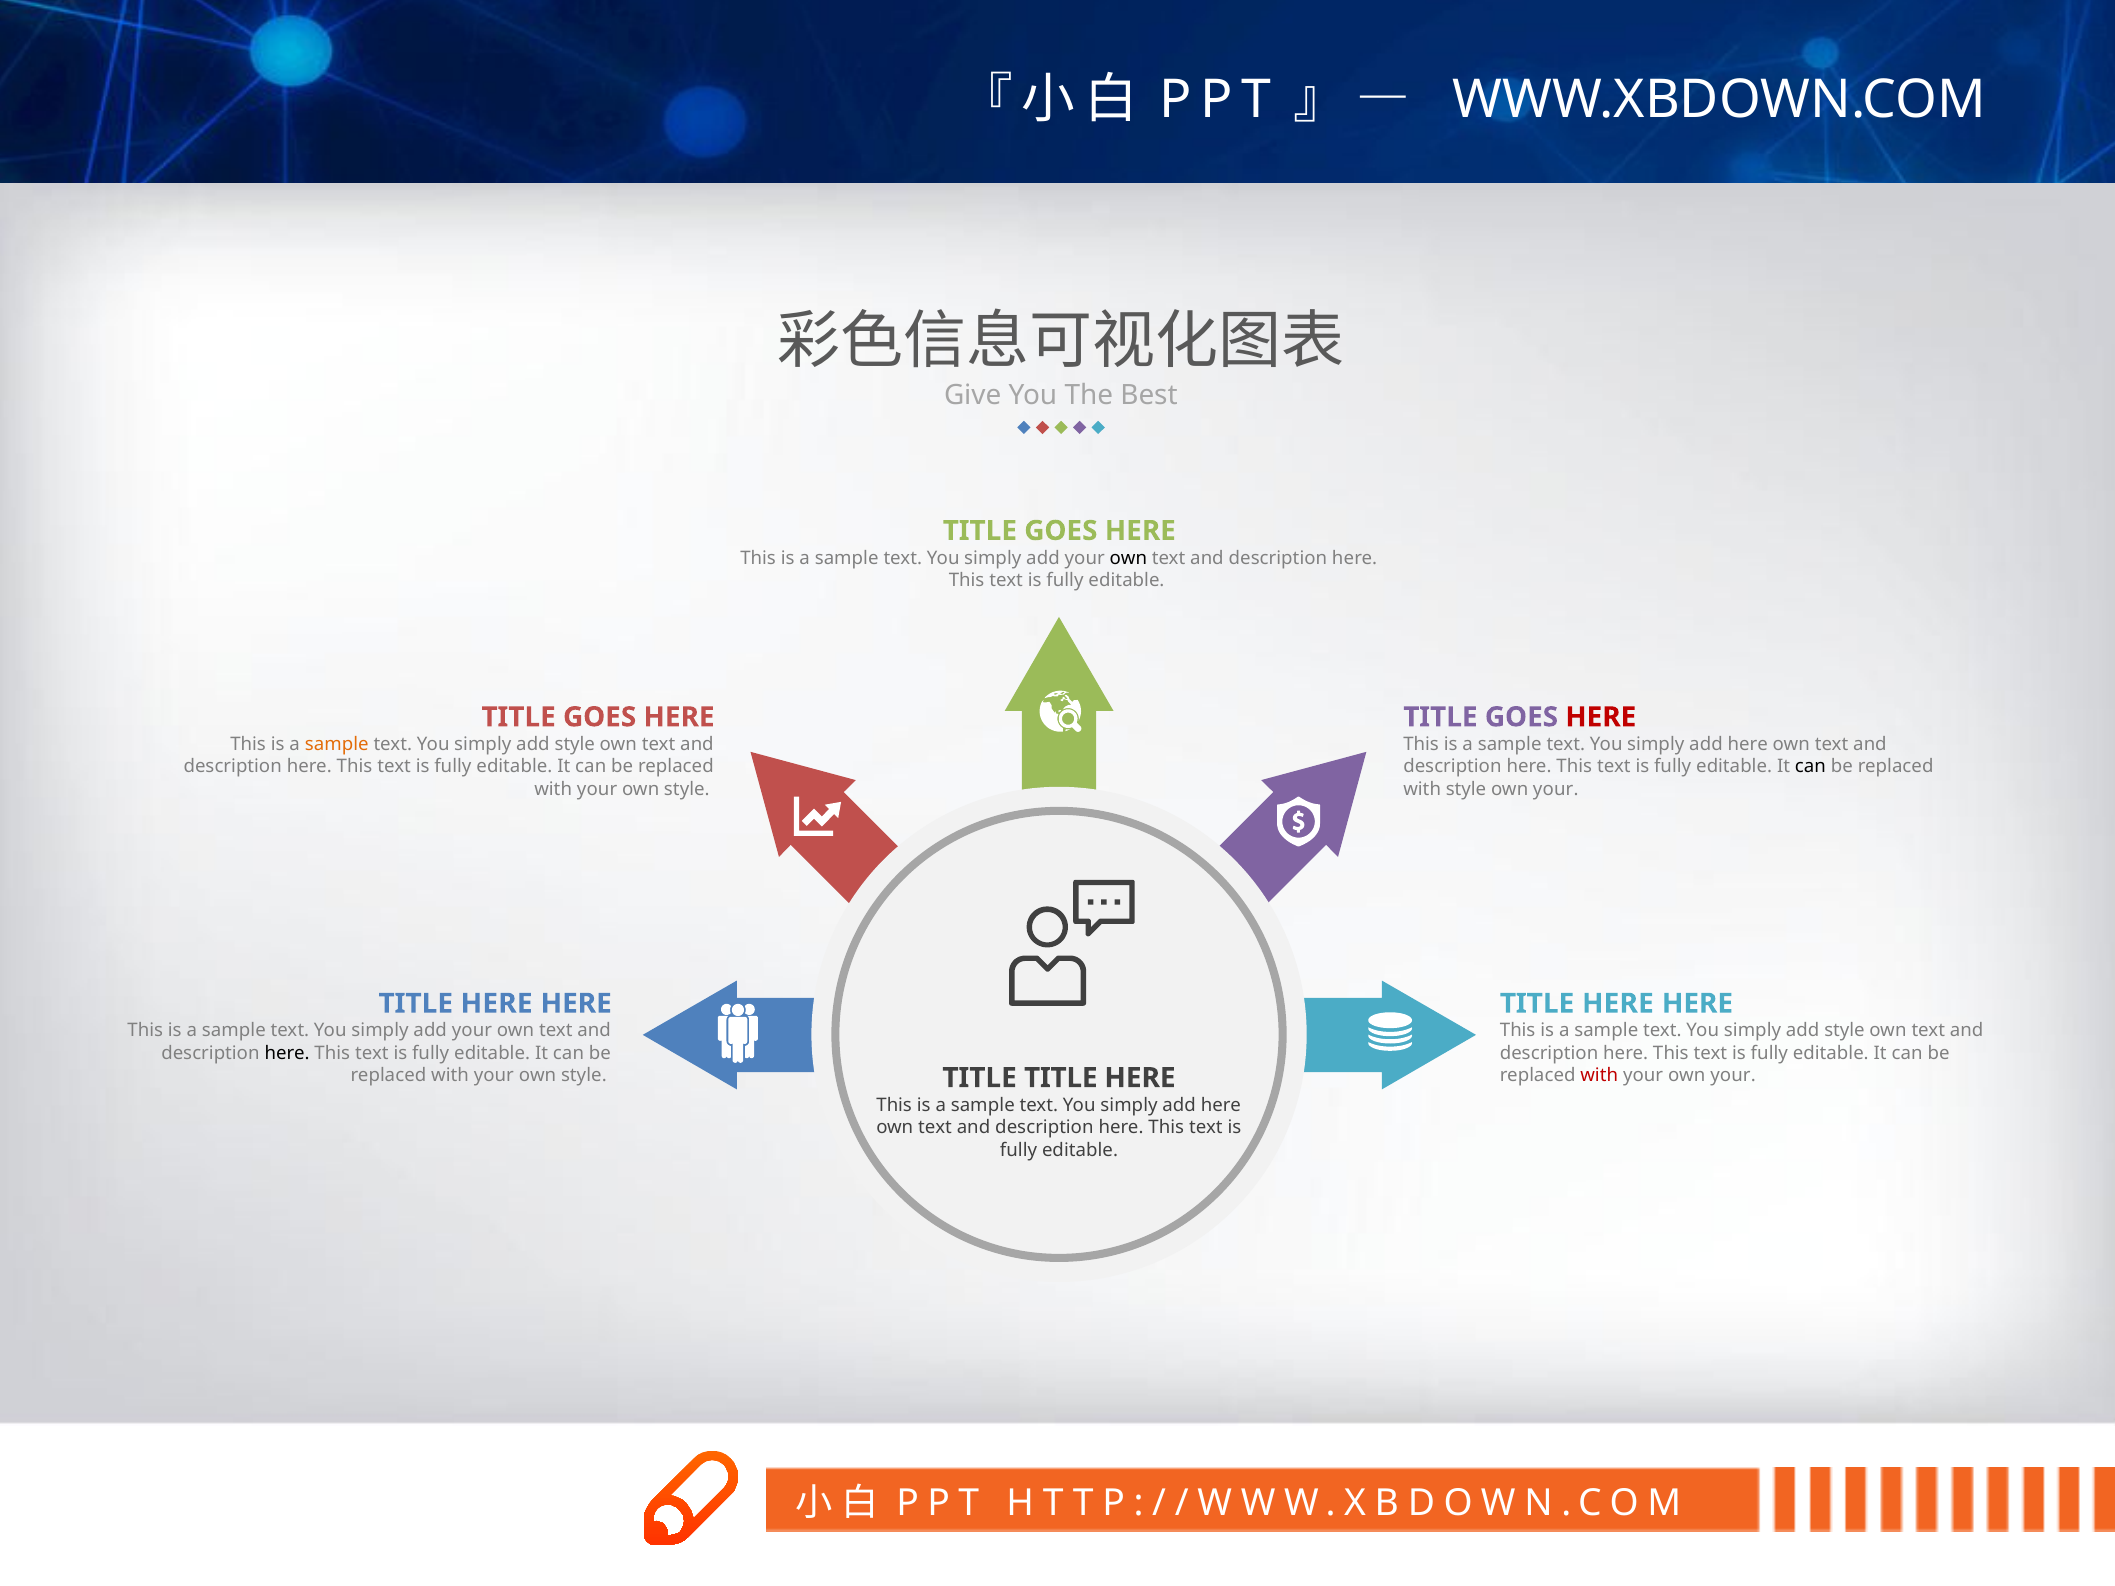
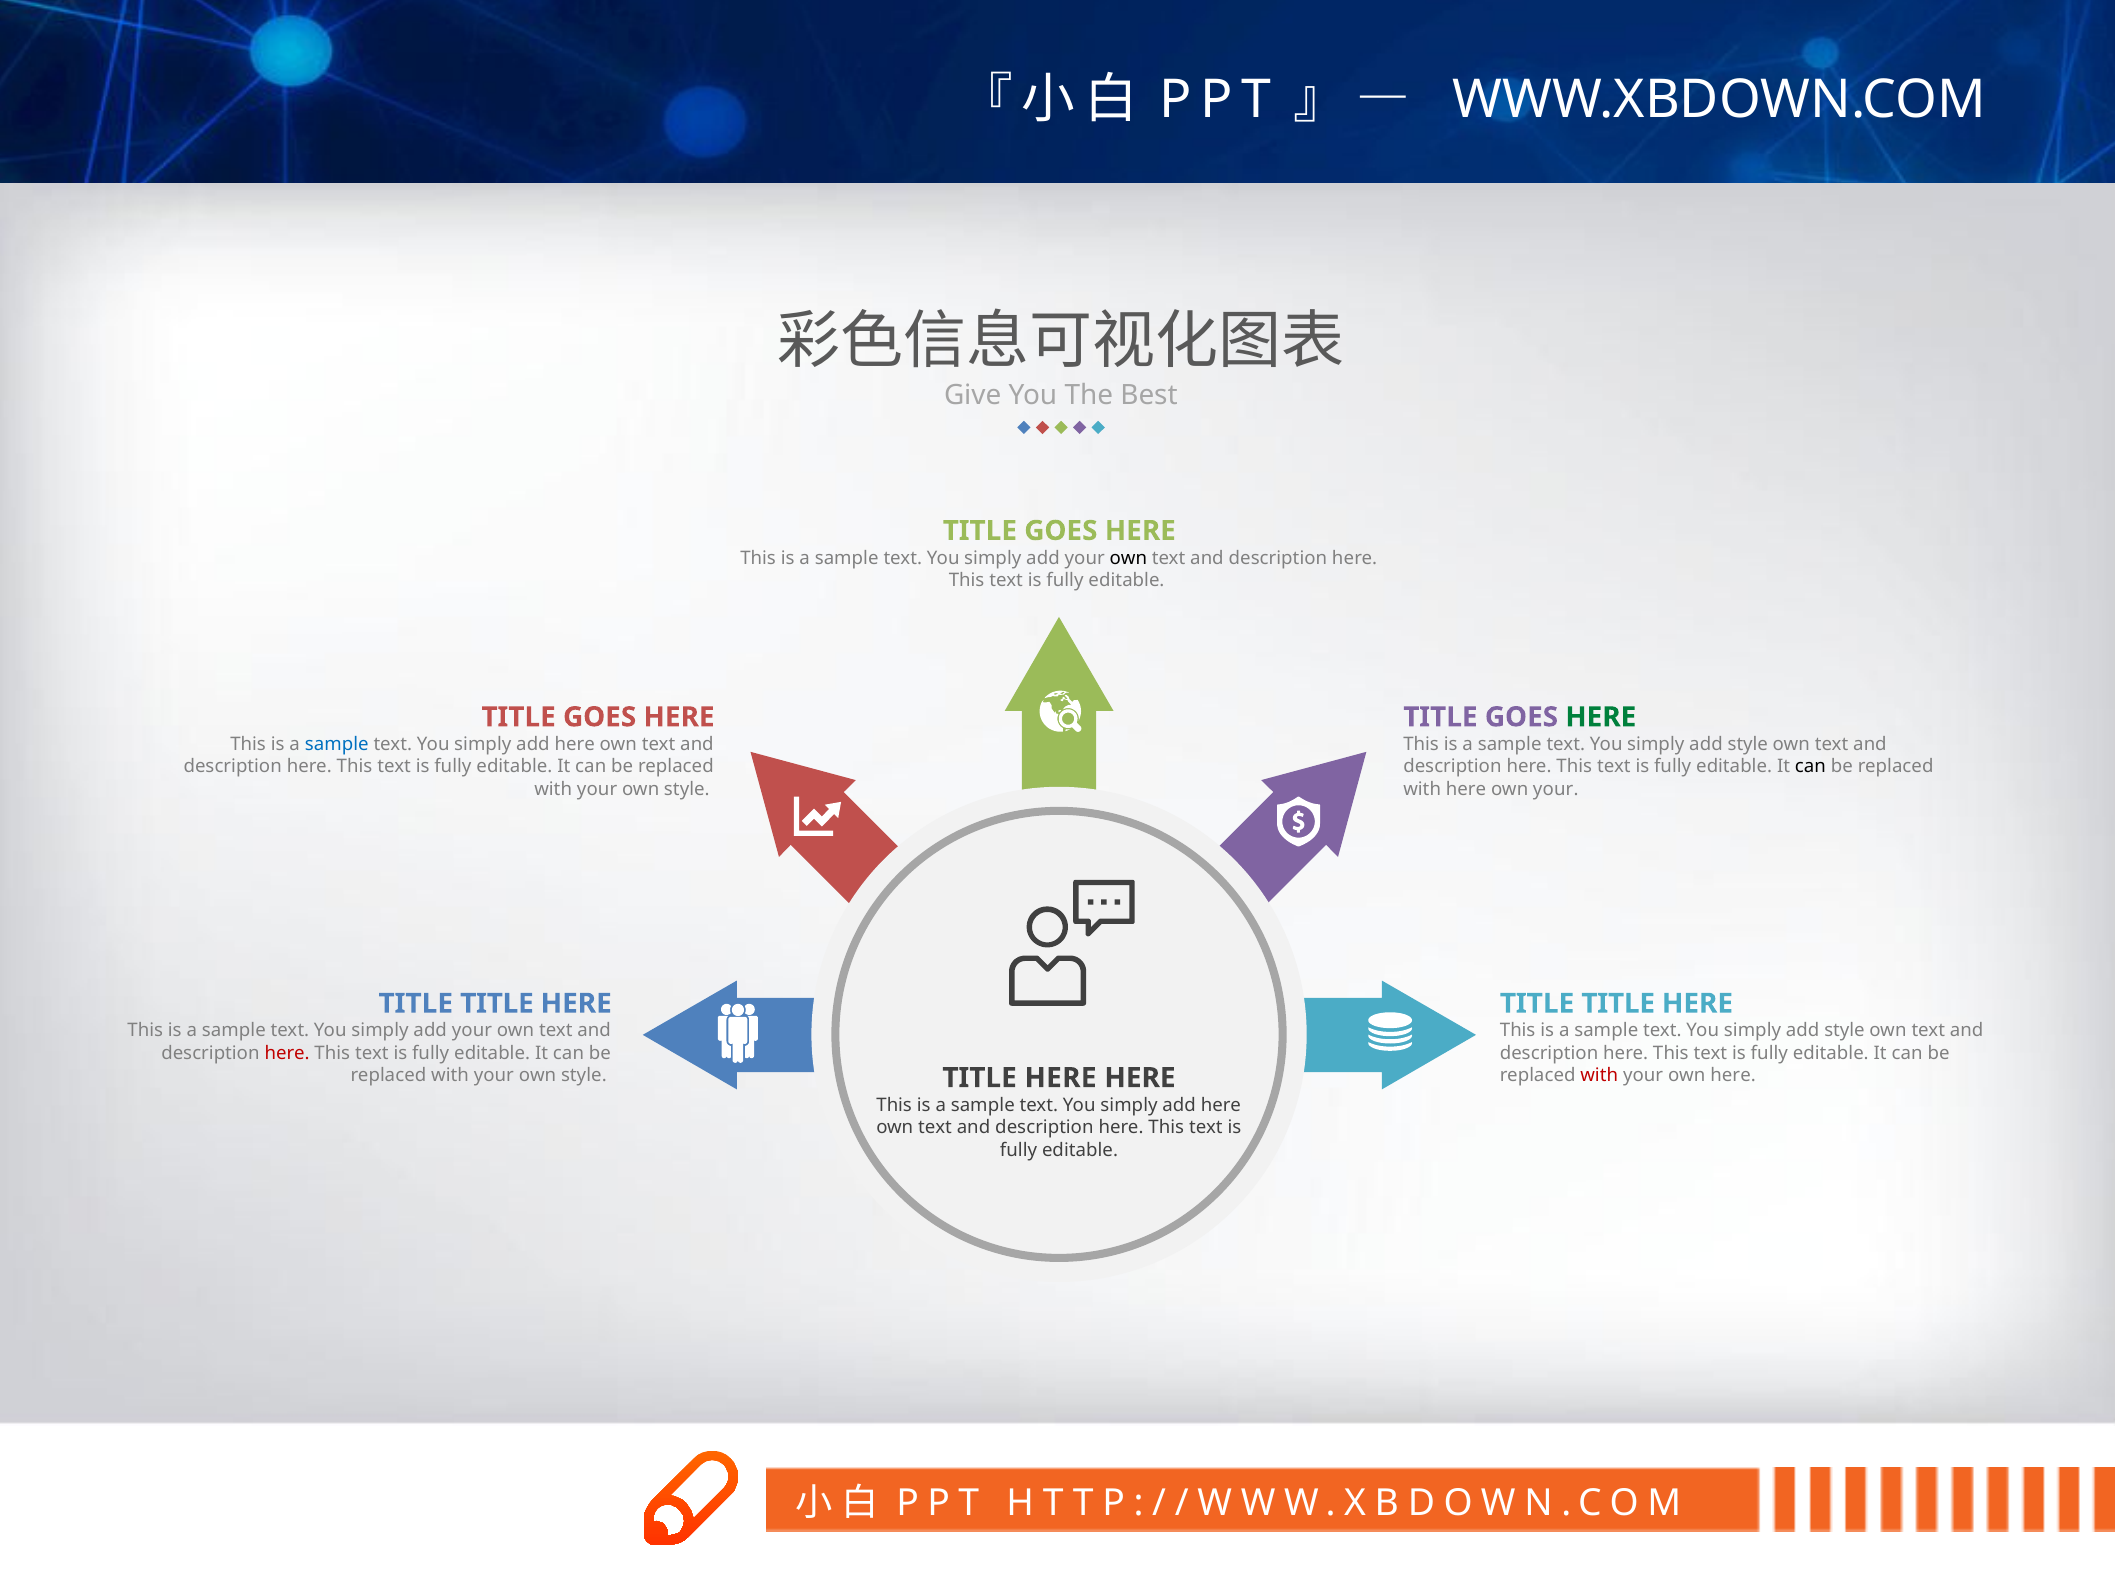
HERE at (1601, 717) colour: red -> green
sample at (337, 744) colour: orange -> blue
style at (575, 744): style -> here
here at (1748, 744): here -> style
with style: style -> here
HERE at (497, 1004): HERE -> TITLE
HERE at (1618, 1004): HERE -> TITLE
here at (287, 1053) colour: black -> red
your own your: your -> here
TITLE at (1061, 1078): TITLE -> HERE
